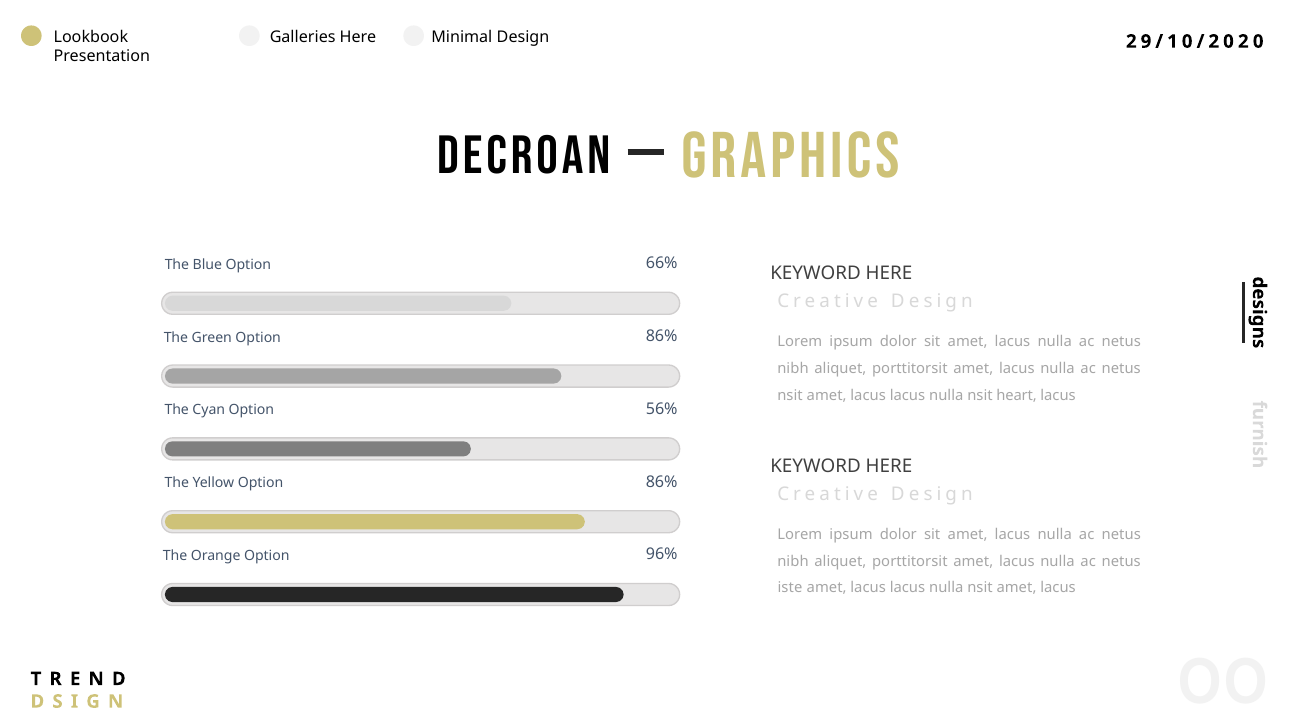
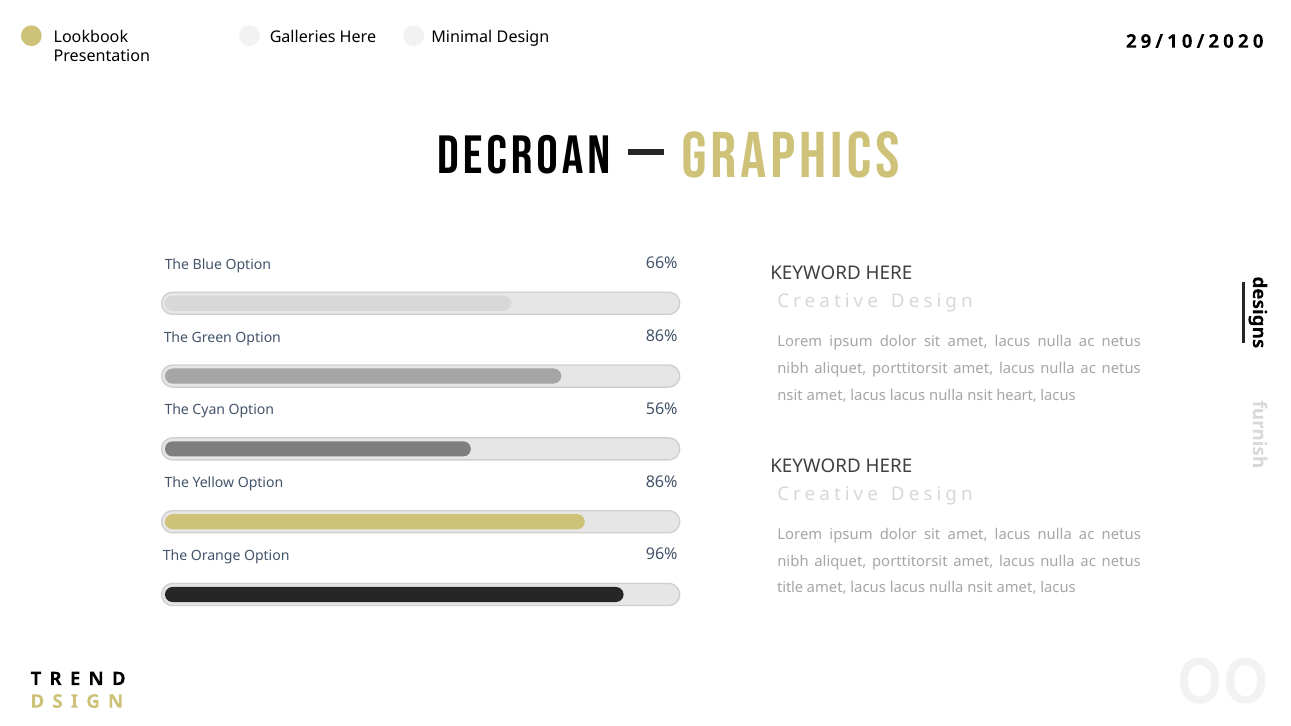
iste: iste -> title
